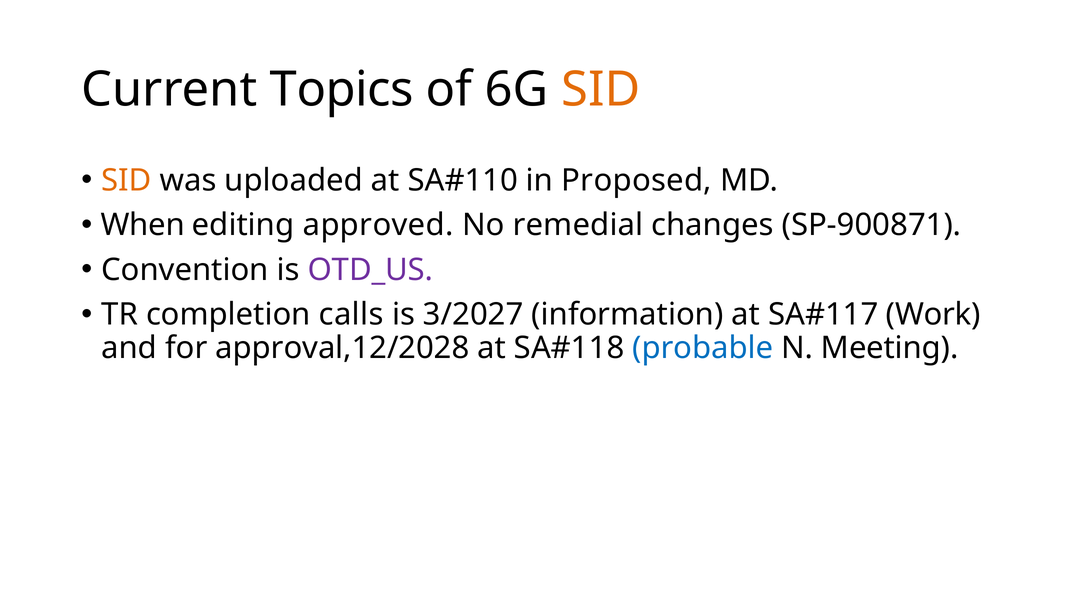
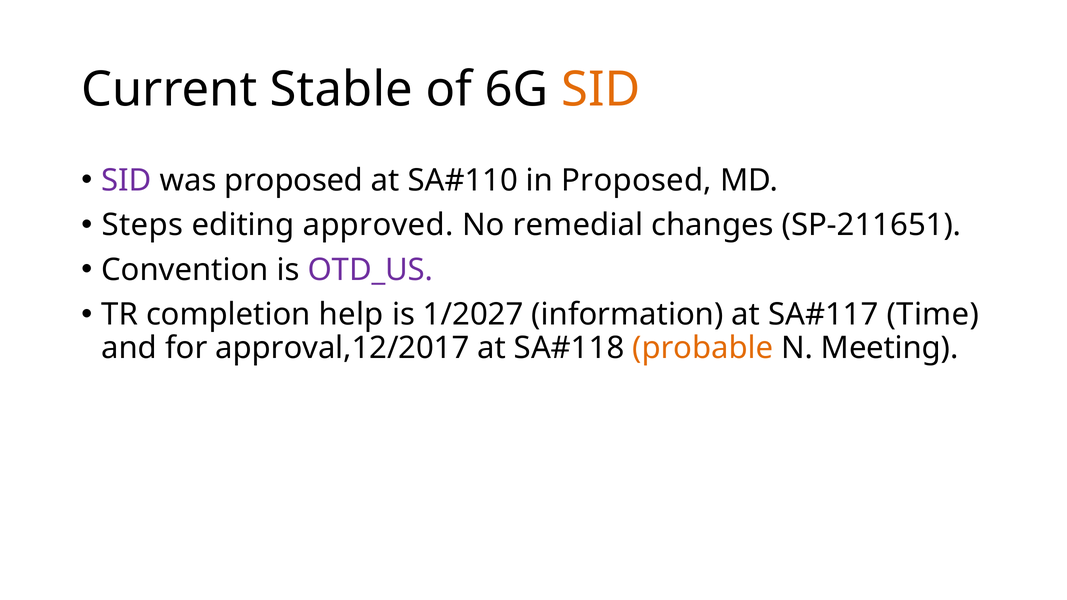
Topics: Topics -> Stable
SID at (126, 180) colour: orange -> purple
was uploaded: uploaded -> proposed
When: When -> Steps
SP-900871: SP-900871 -> SP-211651
calls: calls -> help
3/2027: 3/2027 -> 1/2027
Work: Work -> Time
approval,12/2028: approval,12/2028 -> approval,12/2017
probable colour: blue -> orange
